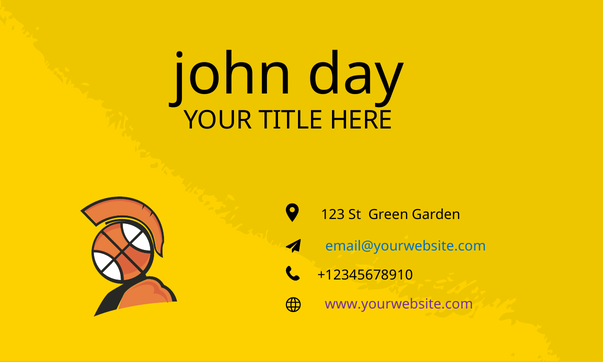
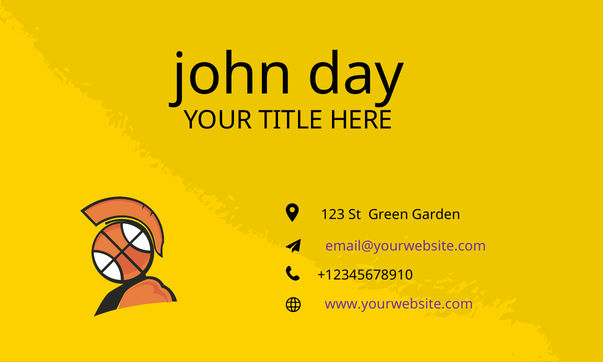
email@yourwebsite.com colour: blue -> purple
